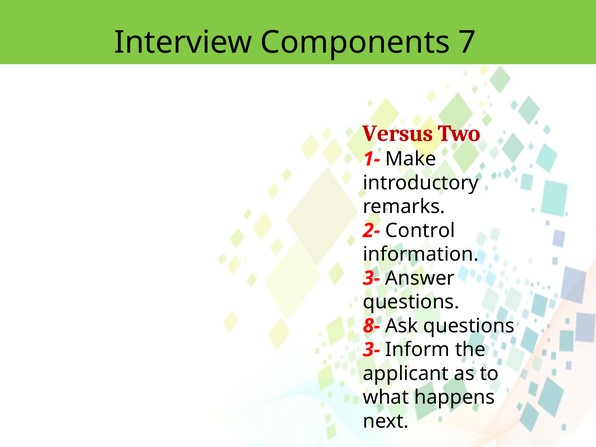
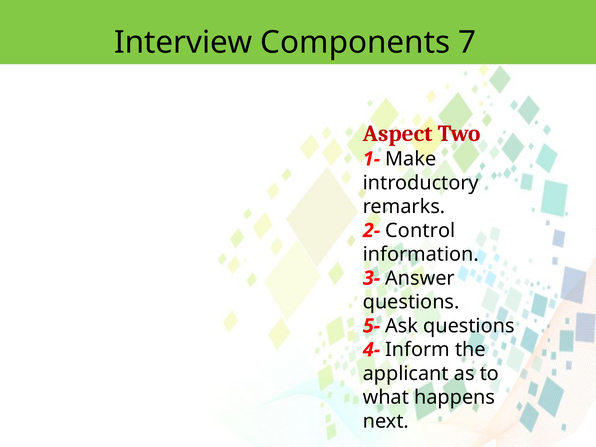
Versus: Versus -> Aspect
8-: 8- -> 5-
3- at (372, 350): 3- -> 4-
